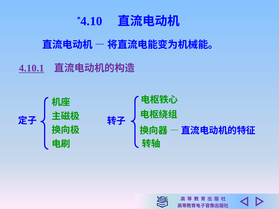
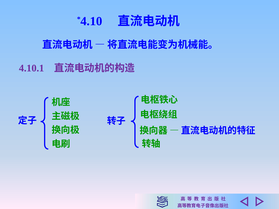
4.10.1 underline: present -> none
